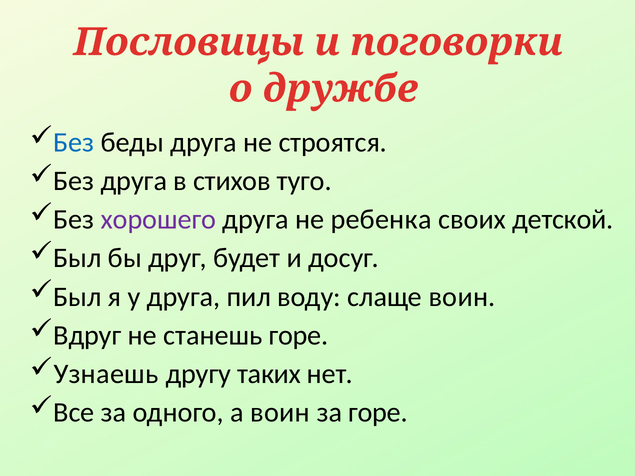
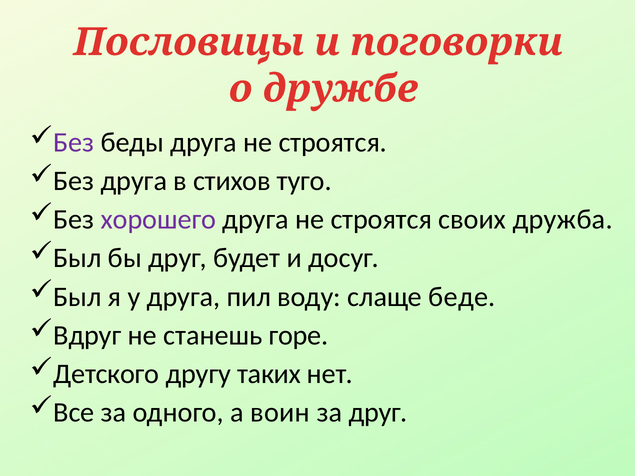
Без at (74, 142) colour: blue -> purple
ребенка at (381, 220): ребенка -> строятся
детской: детской -> дружба
слаще воин: воин -> беде
Узнаешь: Узнаешь -> Детского
за горе: горе -> друг
